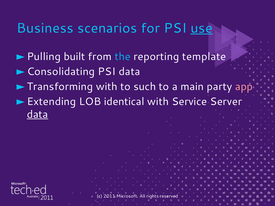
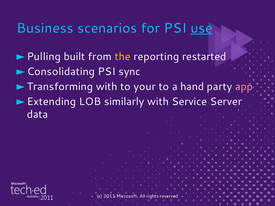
the colour: light blue -> yellow
template: template -> restarted
PSI data: data -> sync
such: such -> your
main: main -> hand
identical: identical -> similarly
data at (37, 114) underline: present -> none
